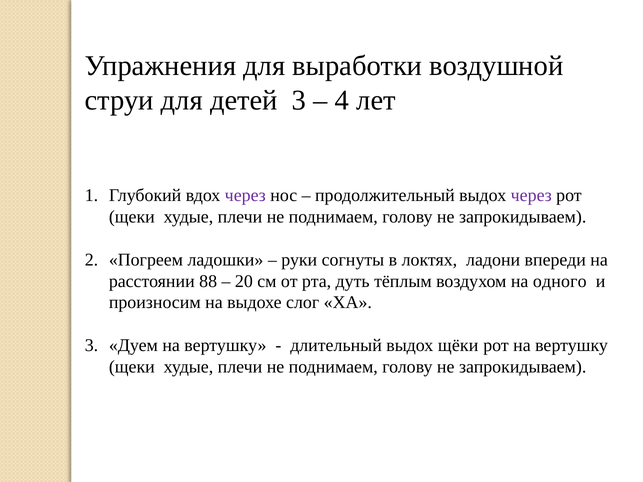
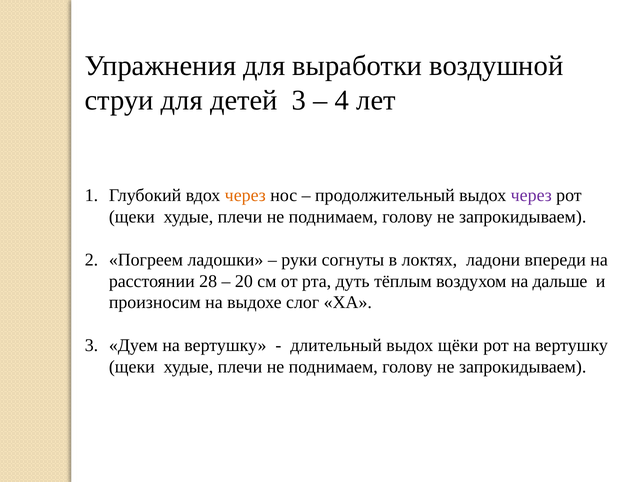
через at (245, 196) colour: purple -> orange
88: 88 -> 28
одного: одного -> дальше
